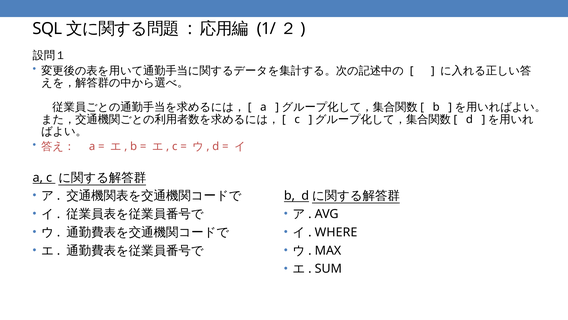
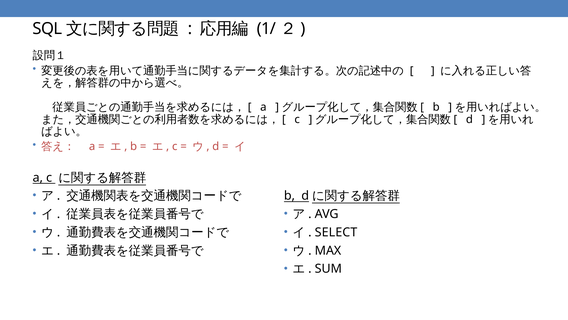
WHERE: WHERE -> SELECT
